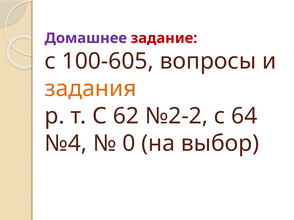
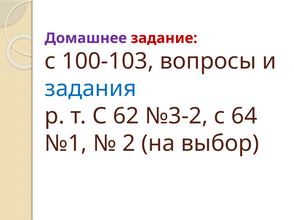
100-605: 100-605 -> 100-103
задания colour: orange -> blue
№2-2: №2-2 -> №3-2
№4: №4 -> №1
0: 0 -> 2
